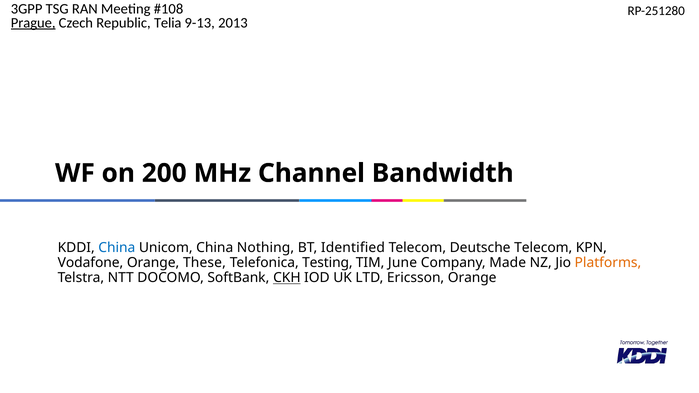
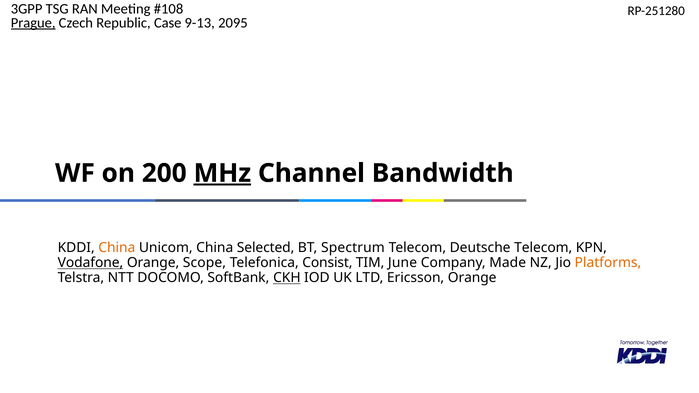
Telia: Telia -> Case
2013: 2013 -> 2095
MHz underline: none -> present
China at (117, 248) colour: blue -> orange
Nothing: Nothing -> Selected
Identified: Identified -> Spectrum
Vodafone underline: none -> present
These: These -> Scope
Testing: Testing -> Consist
